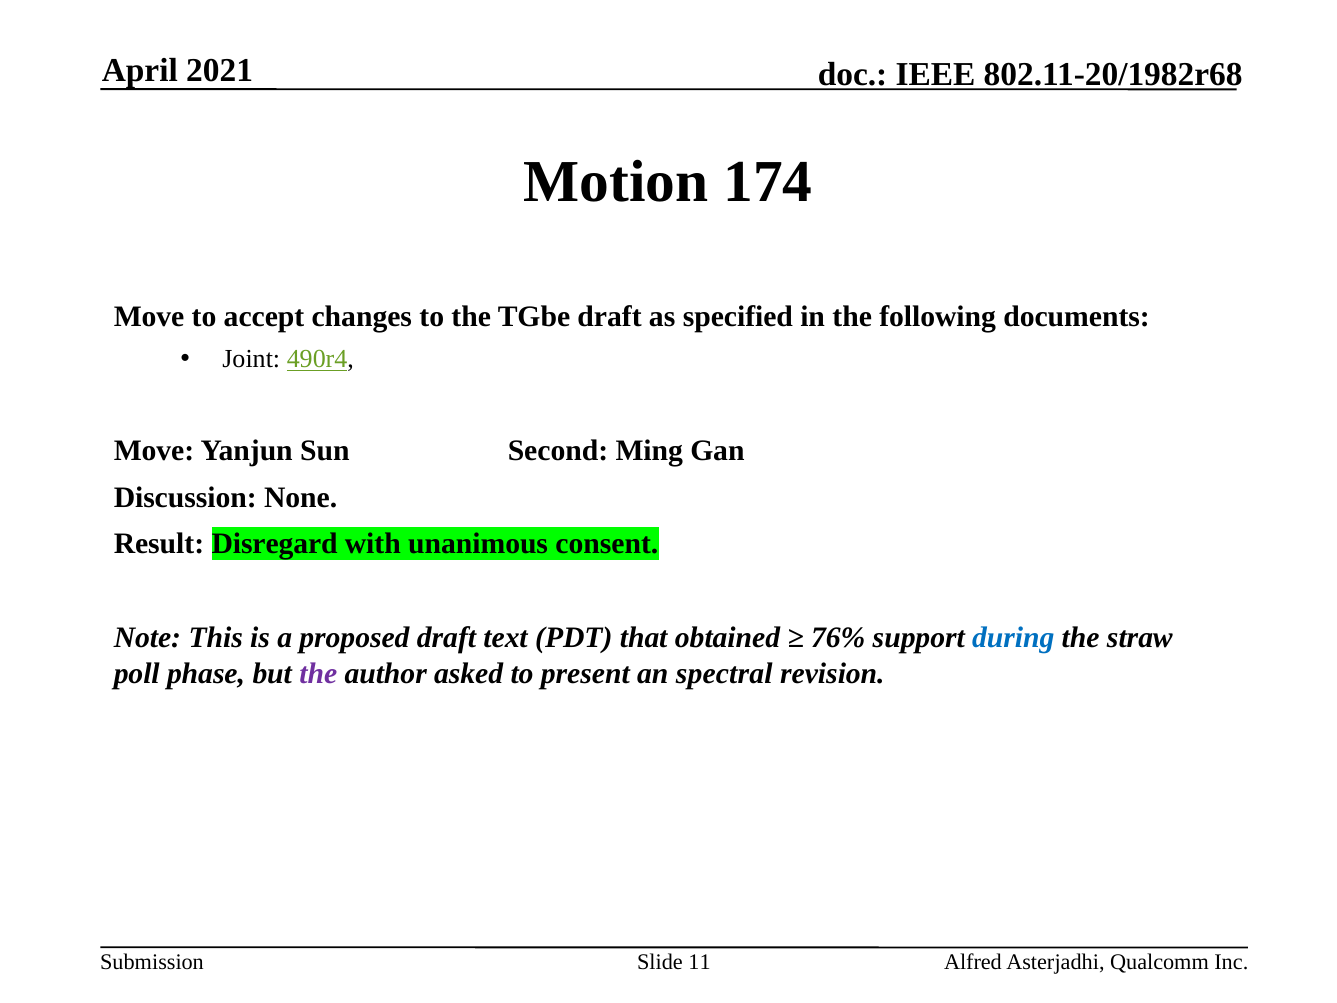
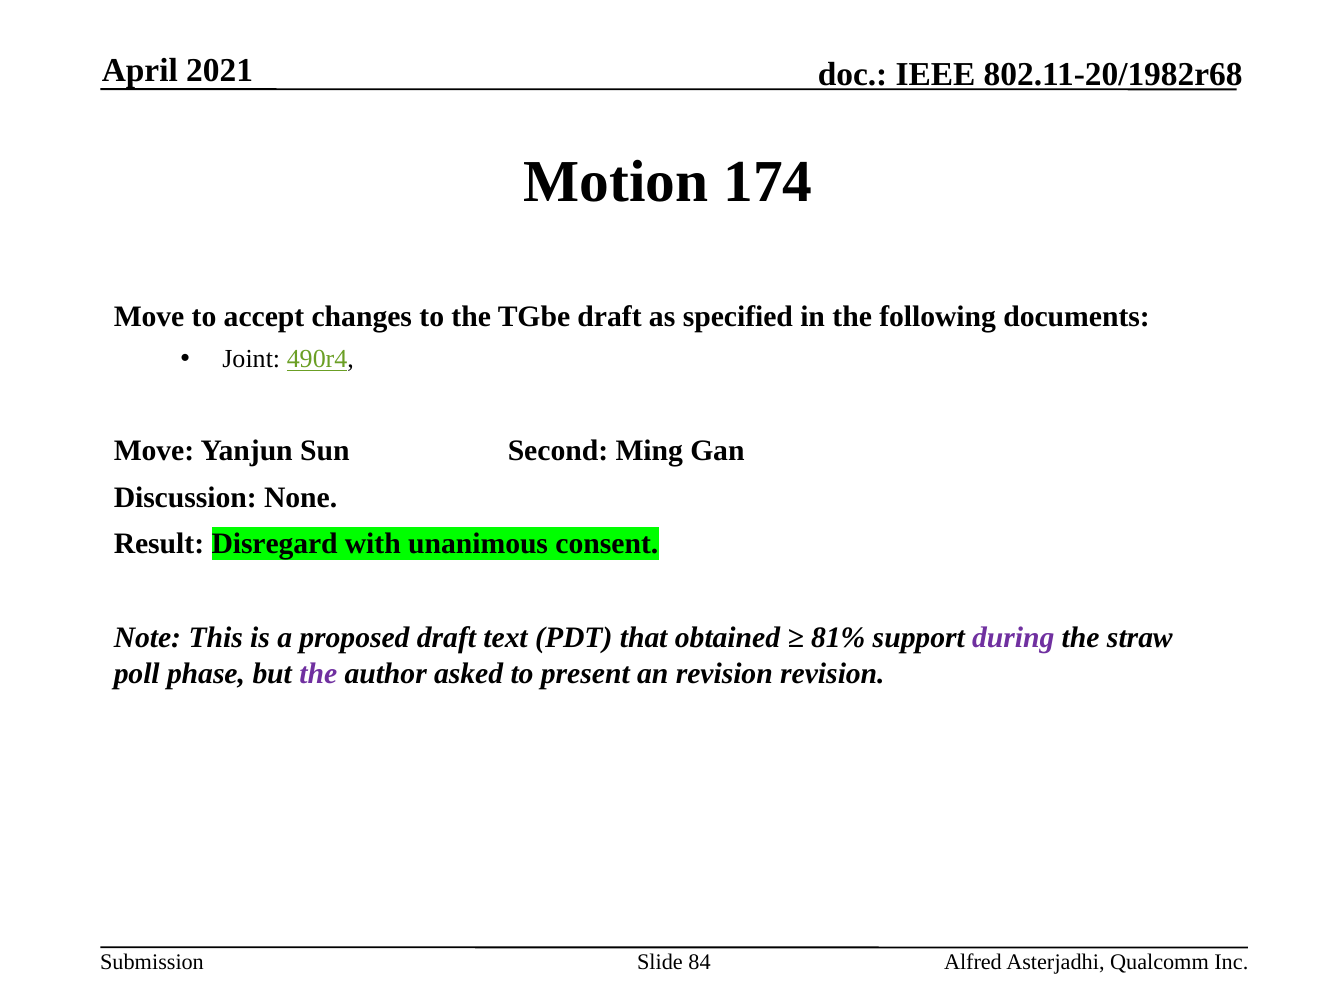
76%: 76% -> 81%
during colour: blue -> purple
an spectral: spectral -> revision
11: 11 -> 84
